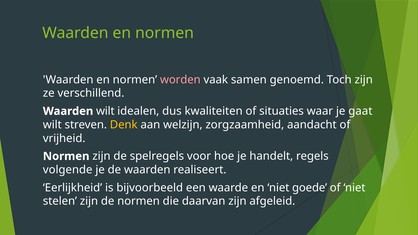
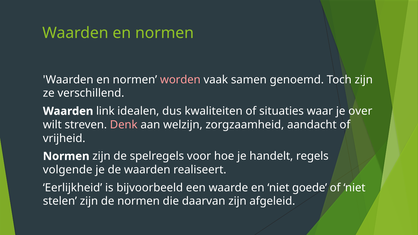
Waarden wilt: wilt -> link
gaat: gaat -> over
Denk colour: yellow -> pink
